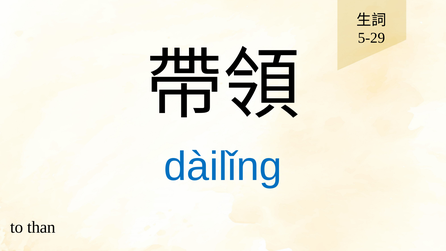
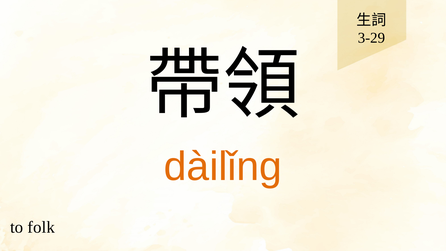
5-29: 5-29 -> 3-29
dàilǐng colour: blue -> orange
than: than -> folk
